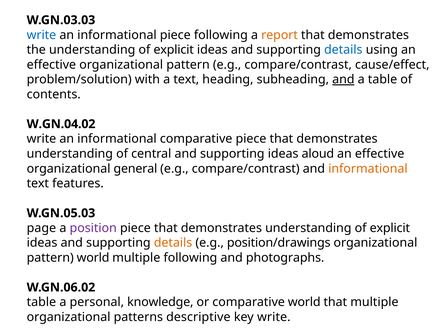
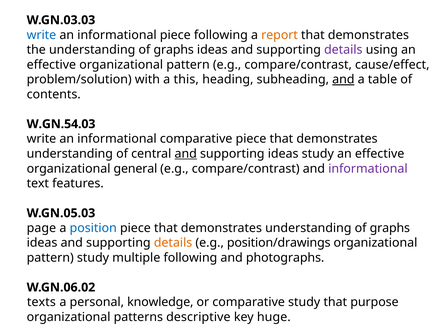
the understanding of explicit: explicit -> graphs
details at (343, 50) colour: blue -> purple
a text: text -> this
W.GN.04.02: W.GN.04.02 -> W.GN.54.03
and at (186, 154) underline: none -> present
ideas aloud: aloud -> study
informational at (368, 169) colour: orange -> purple
position colour: purple -> blue
demonstrates understanding of explicit: explicit -> graphs
pattern world: world -> study
table at (41, 303): table -> texts
comparative world: world -> study
that multiple: multiple -> purpose
key write: write -> huge
